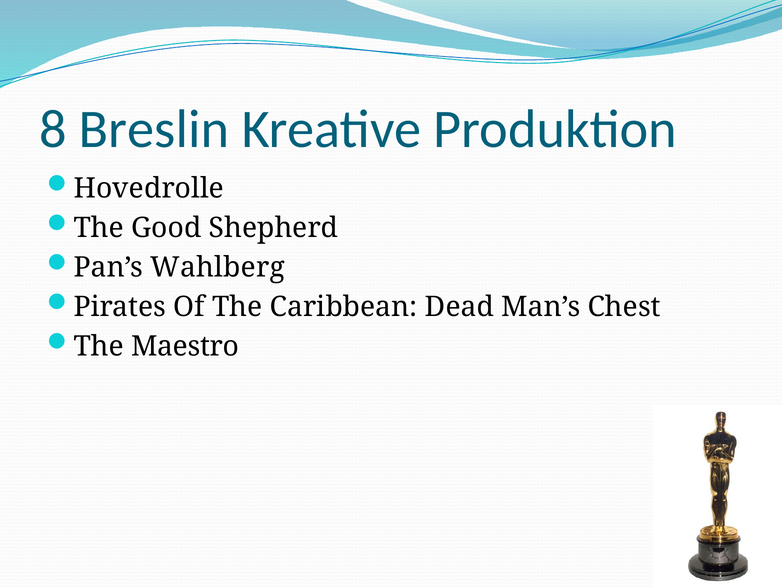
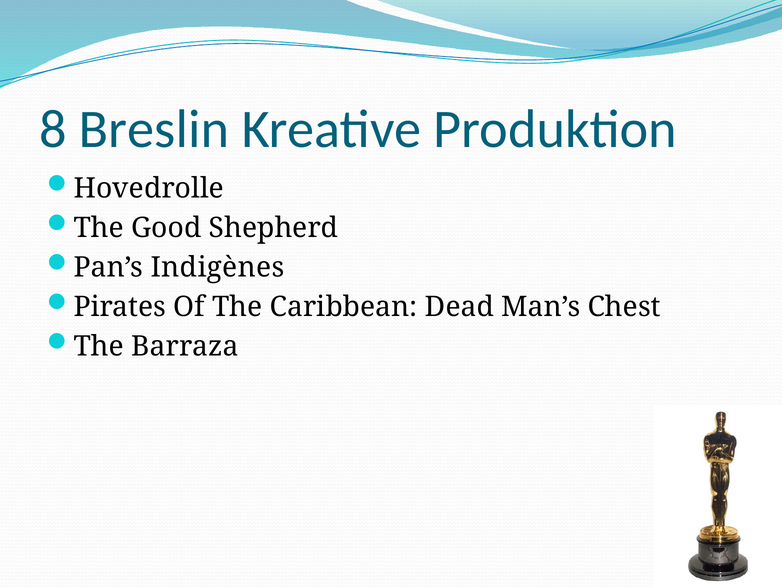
Wahlberg: Wahlberg -> Indigènes
Maestro: Maestro -> Barraza
